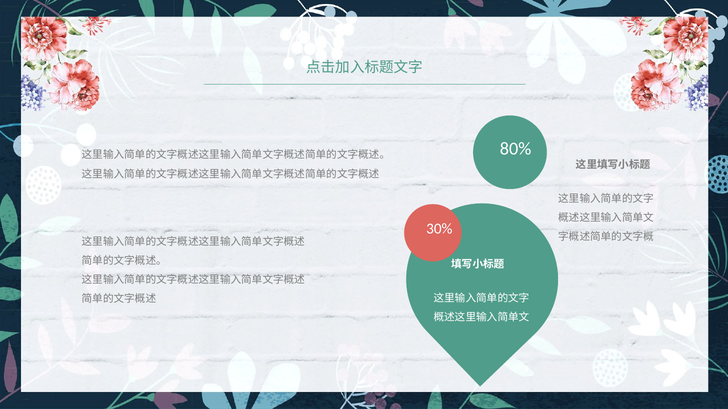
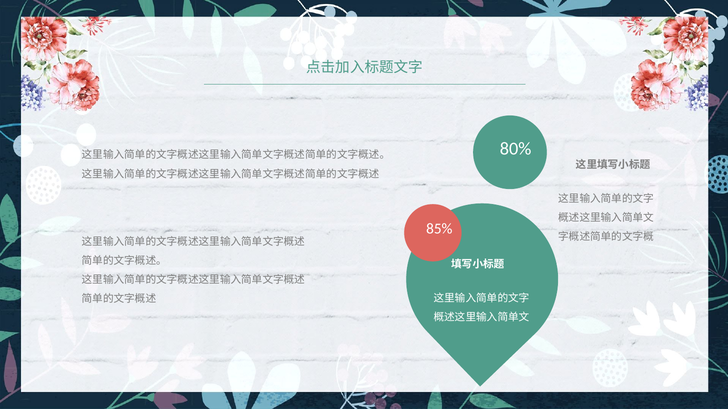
30%: 30% -> 85%
